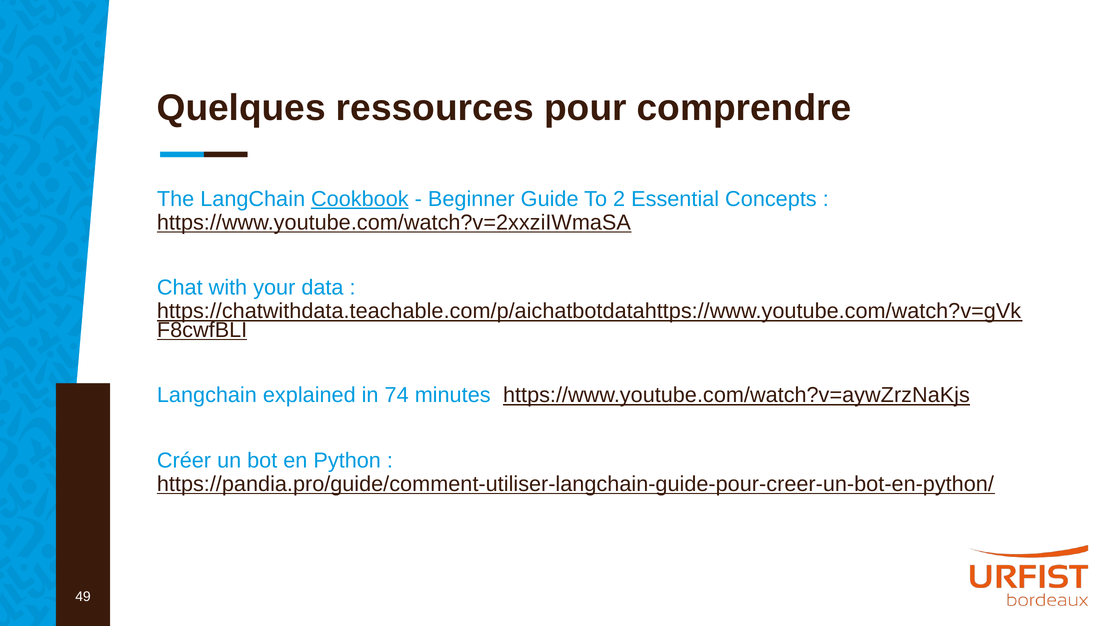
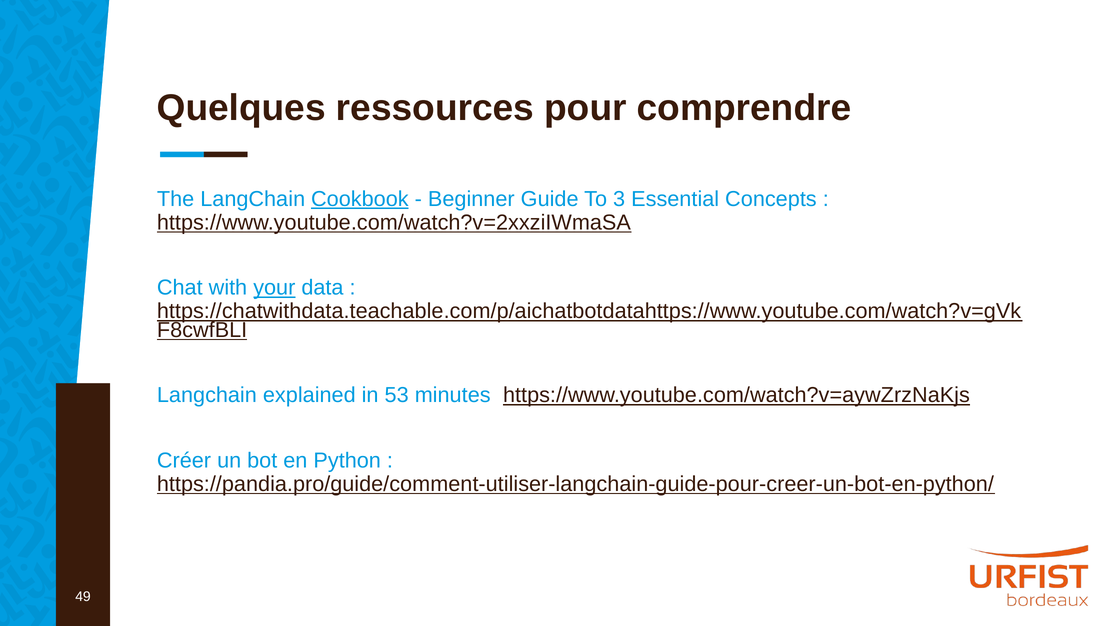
2: 2 -> 3
your underline: none -> present
74: 74 -> 53
